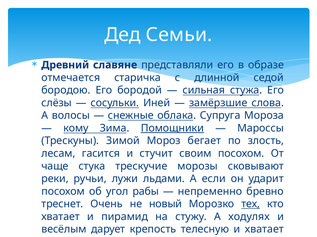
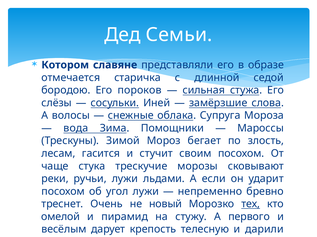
Древний: Древний -> Котором
бородой: бородой -> пороков
кому: кому -> вода
Помощники underline: present -> none
угол рабы: рабы -> лужи
хватает at (61, 217): хватает -> омелой
ходулях: ходулях -> первого
и хватает: хватает -> дарили
